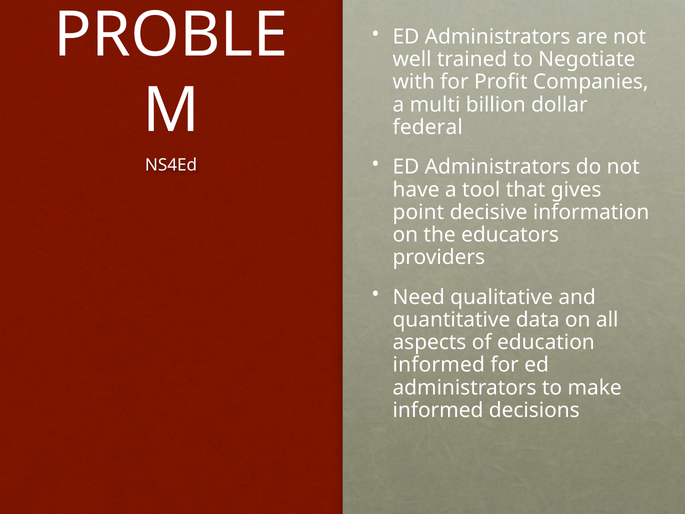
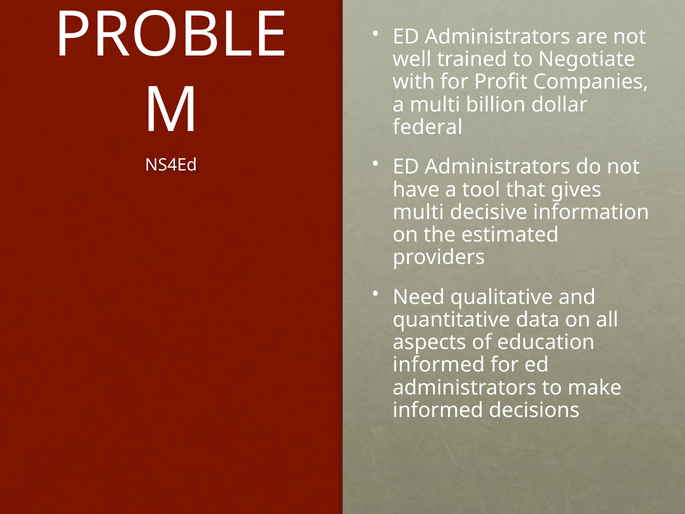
point at (418, 212): point -> multi
educators: educators -> estimated
